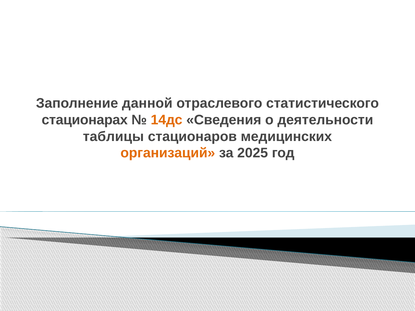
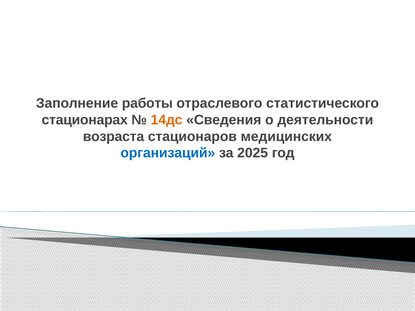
данной: данной -> работы
таблицы: таблицы -> возраста
организаций colour: orange -> blue
